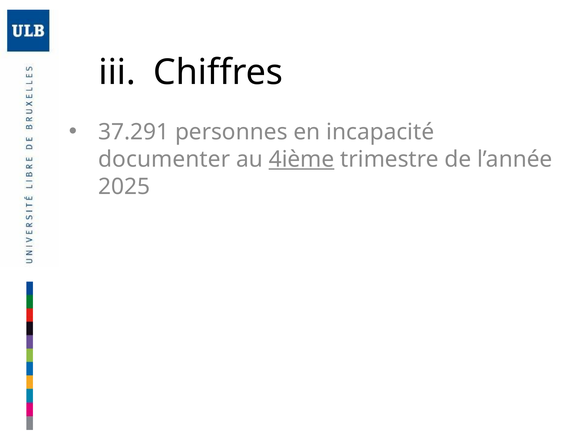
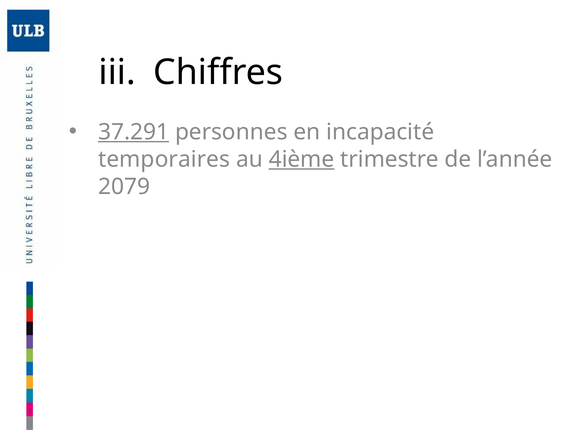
37.291 underline: none -> present
documenter: documenter -> temporaires
2025: 2025 -> 2079
